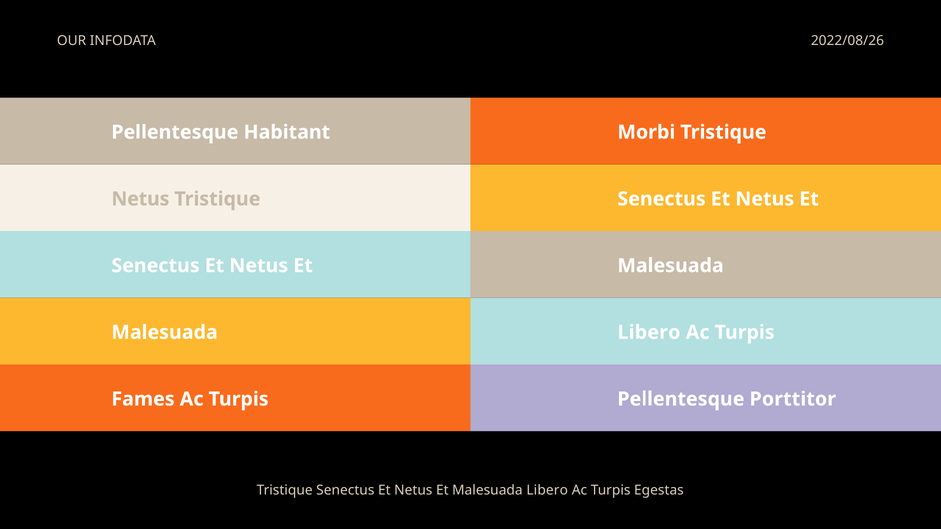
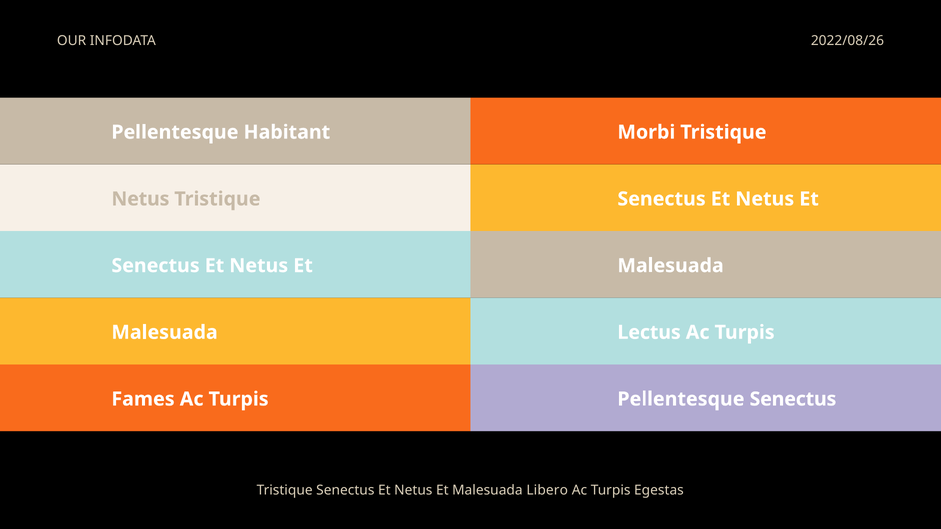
Libero at (649, 333): Libero -> Lectus
Pellentesque Porttitor: Porttitor -> Senectus
